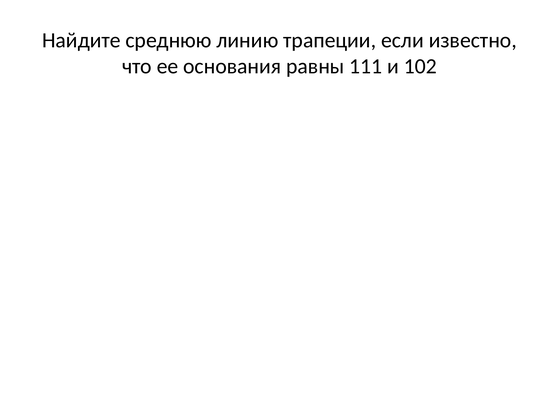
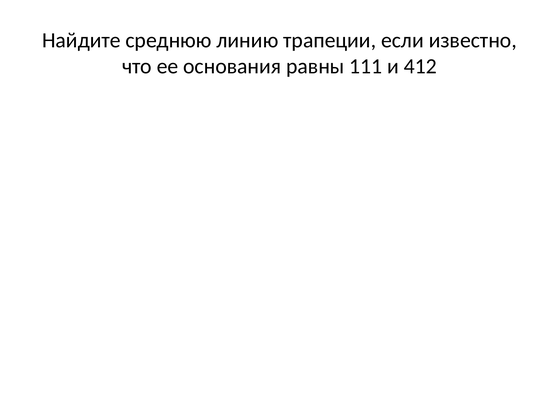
102: 102 -> 412
